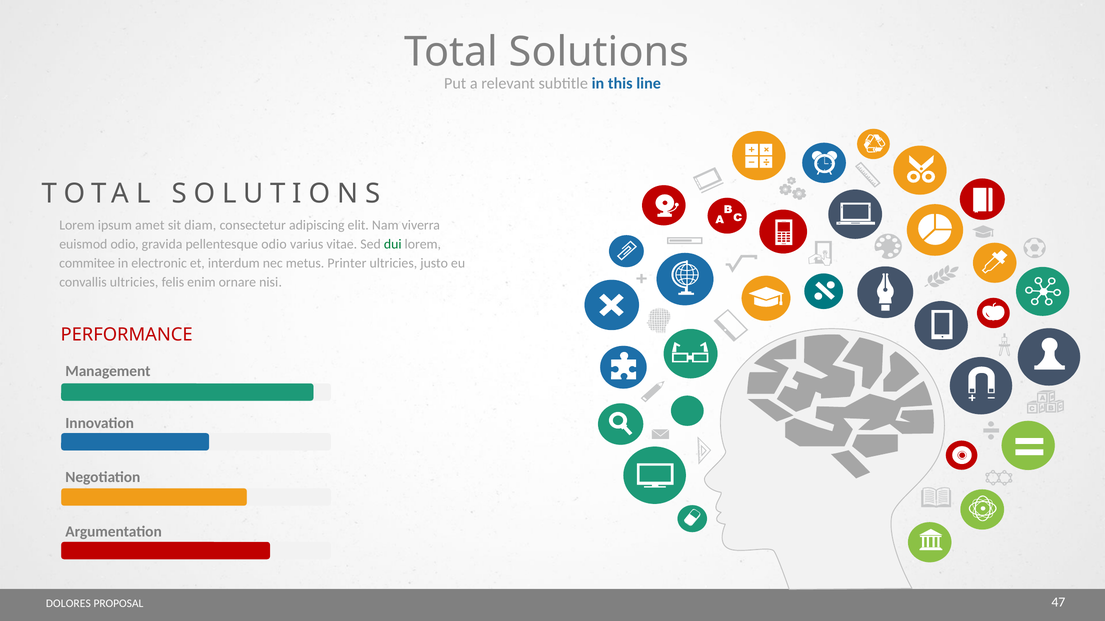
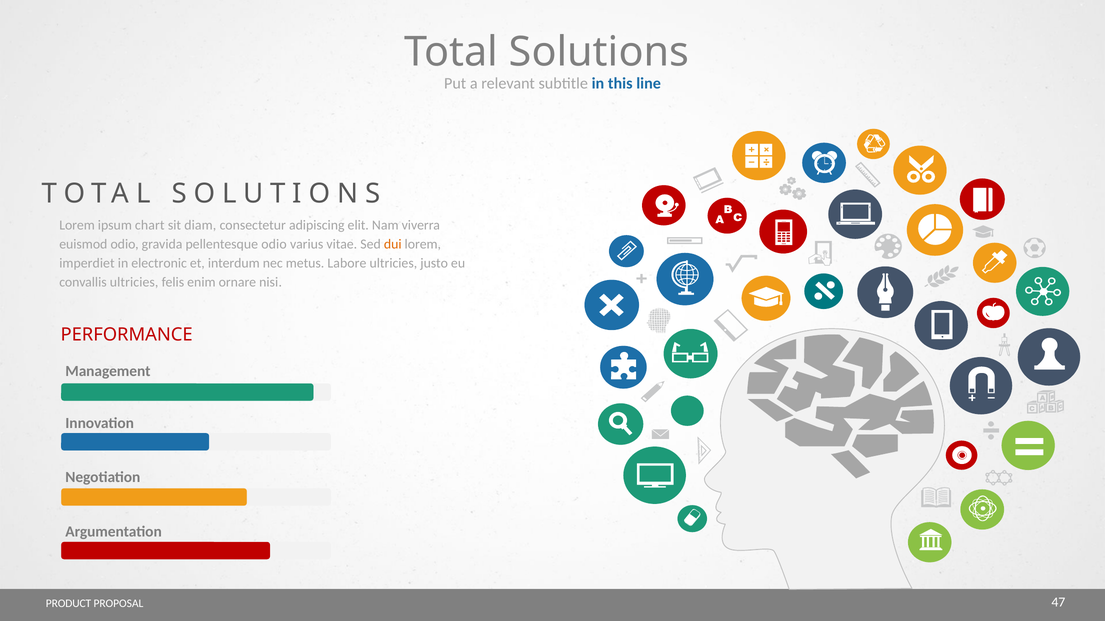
amet: amet -> chart
dui colour: green -> orange
commitee: commitee -> imperdiet
Printer: Printer -> Labore
DOLORES: DOLORES -> PRODUCT
